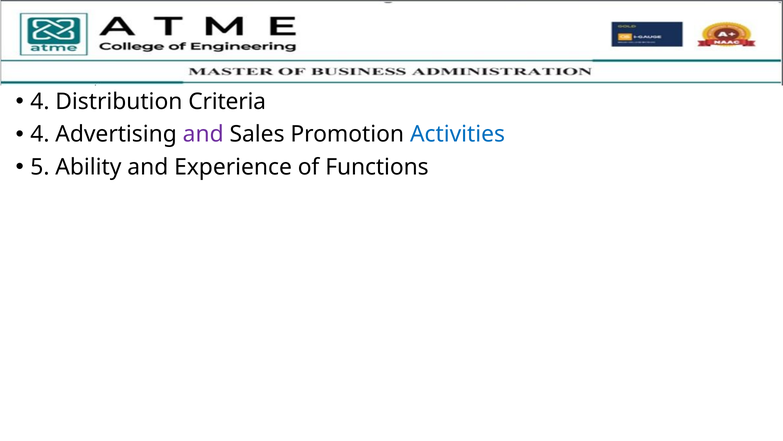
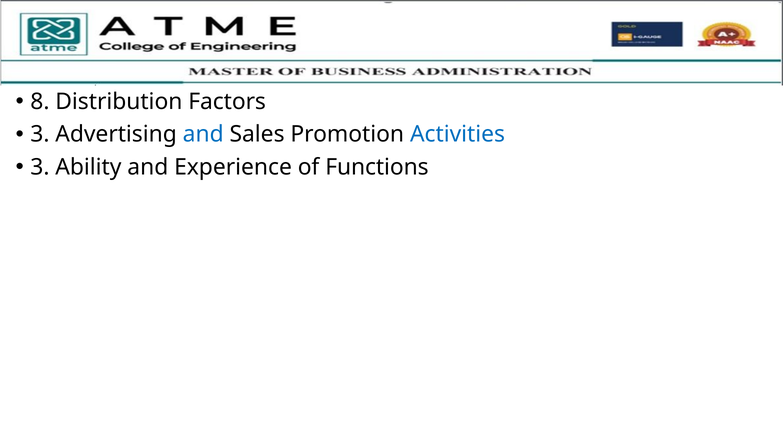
4 at (40, 101): 4 -> 8
Criteria: Criteria -> Factors
4 at (40, 134): 4 -> 3
and at (203, 134) colour: purple -> blue
5 at (40, 167): 5 -> 3
